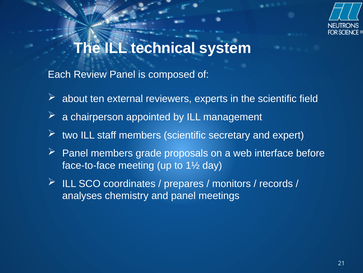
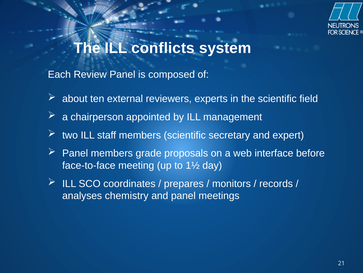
technical: technical -> conflicts
